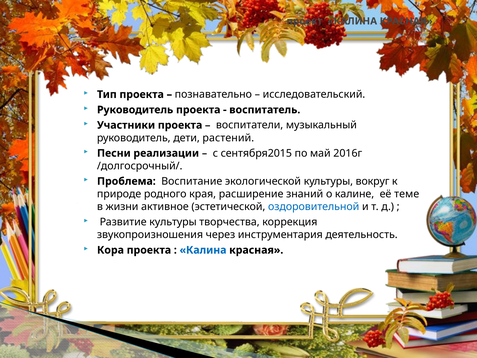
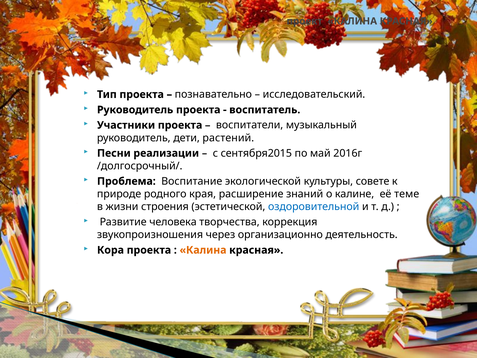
вокруг: вокруг -> совете
активное: активное -> строения
Развитие культуры: культуры -> человека
инструментария: инструментария -> организационно
Калина at (203, 250) colour: blue -> orange
